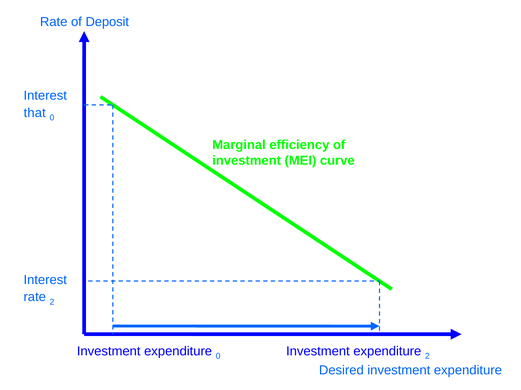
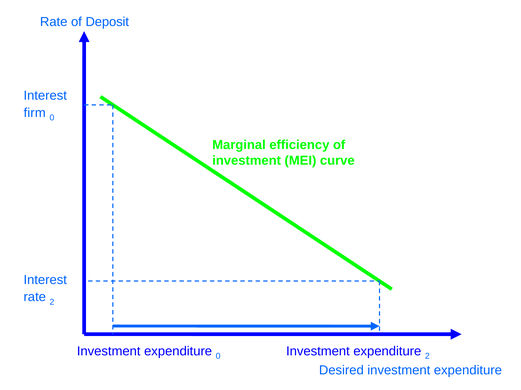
that: that -> firm
